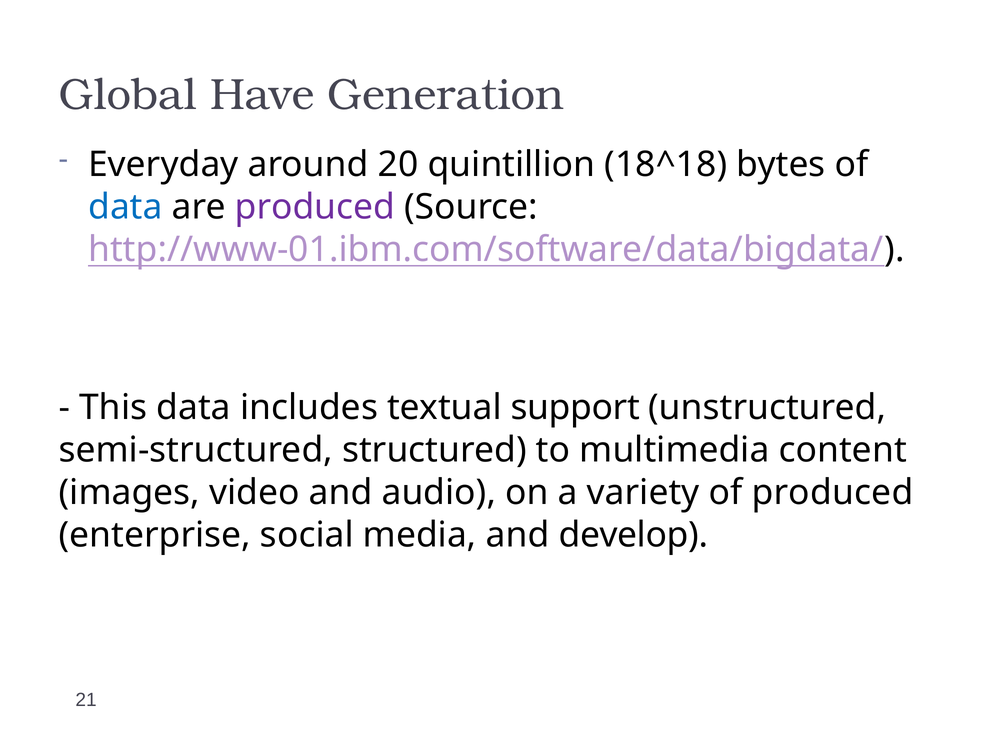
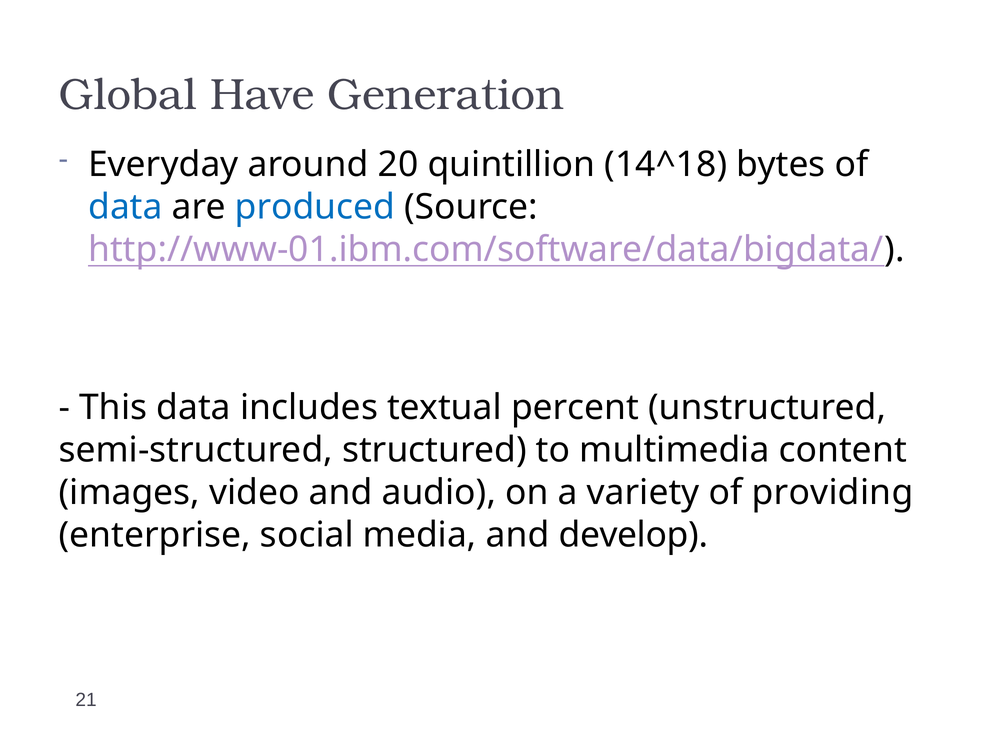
18^18: 18^18 -> 14^18
produced at (315, 207) colour: purple -> blue
support: support -> percent
of produced: produced -> providing
